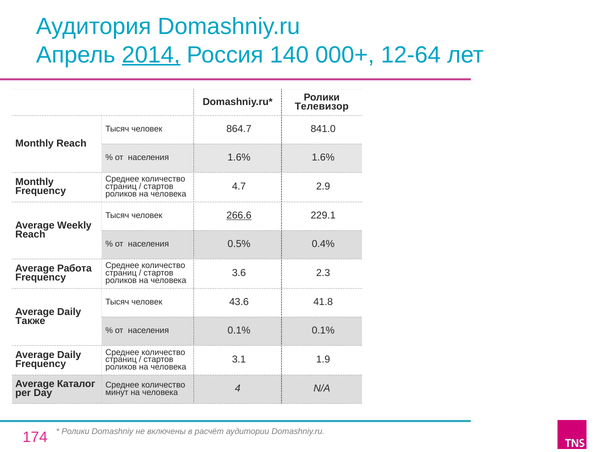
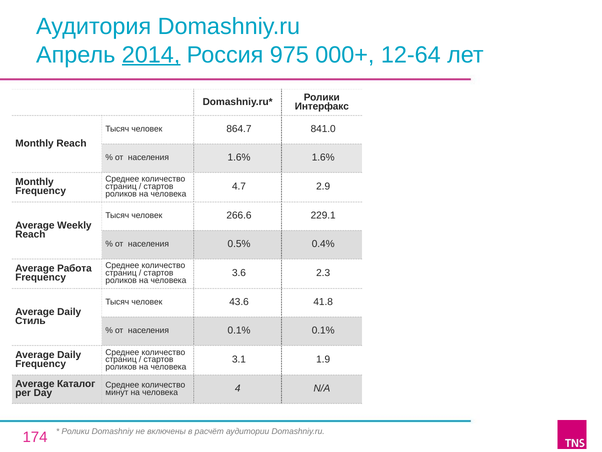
140: 140 -> 975
Телевизор: Телевизор -> Интерфакс
266.6 underline: present -> none
Также: Также -> Стиль
